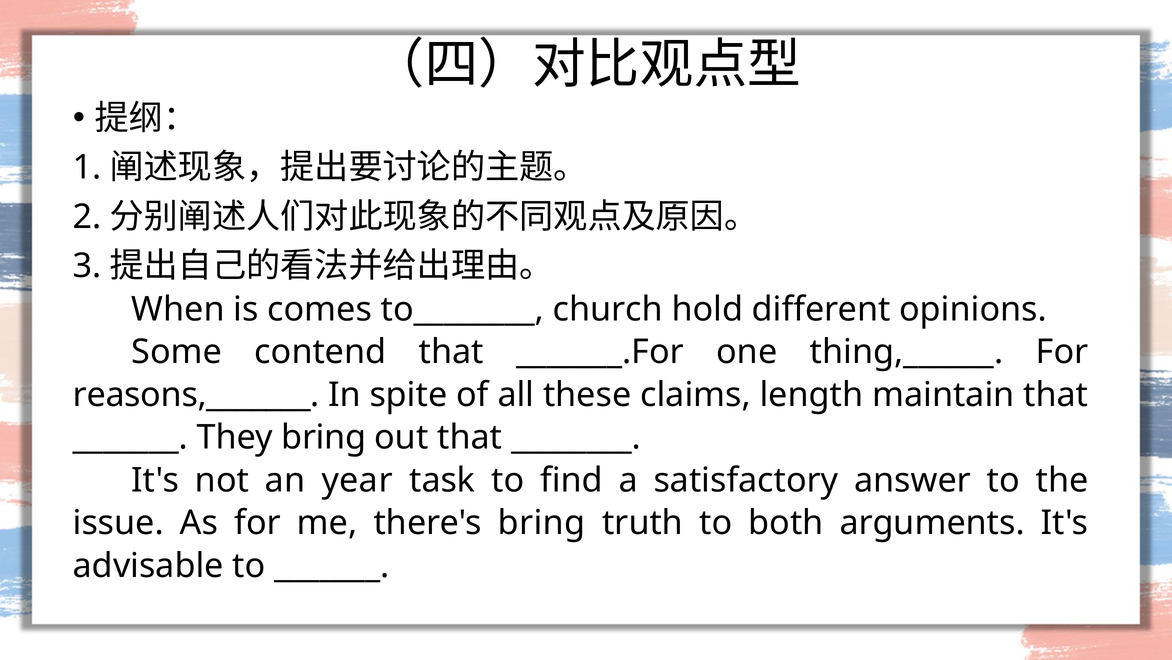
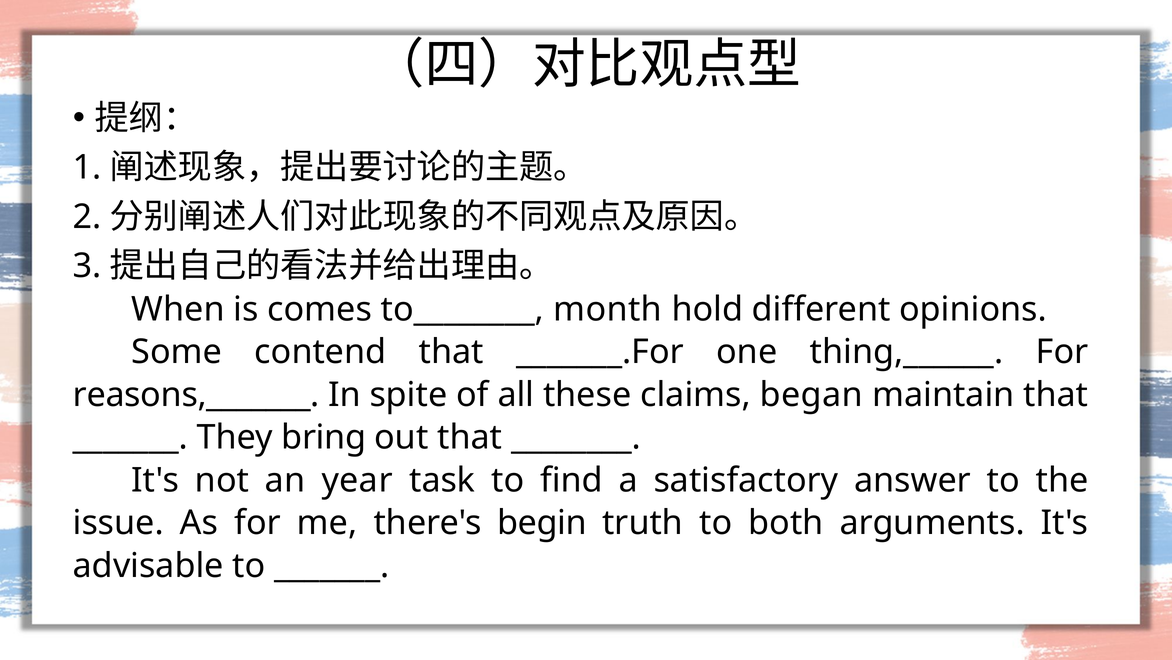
church: church -> month
length: length -> began
there's bring: bring -> begin
